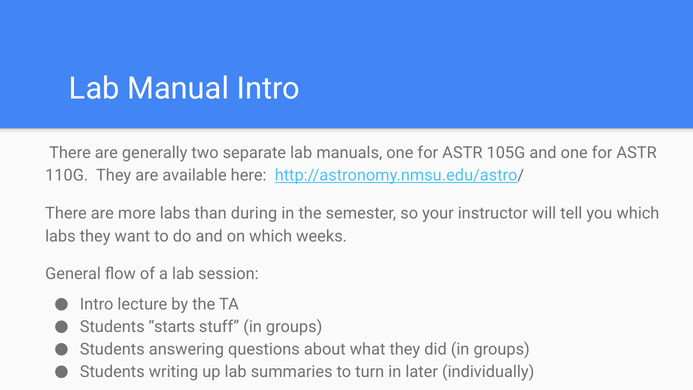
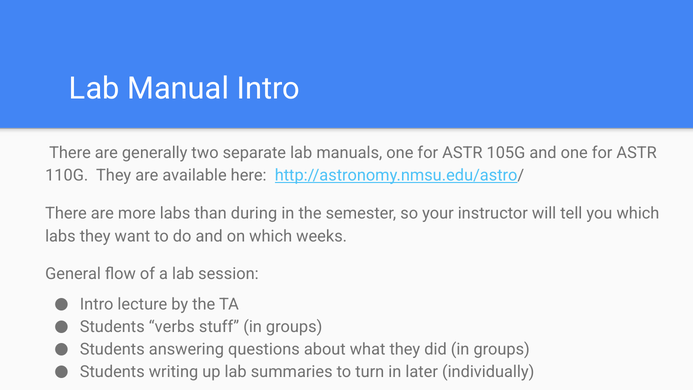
starts: starts -> verbs
